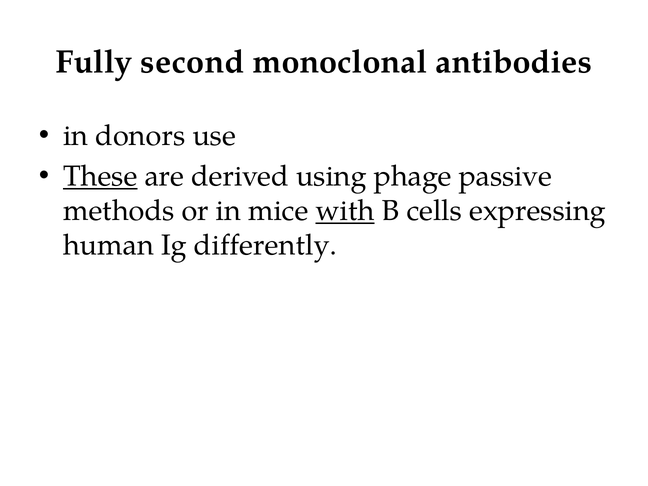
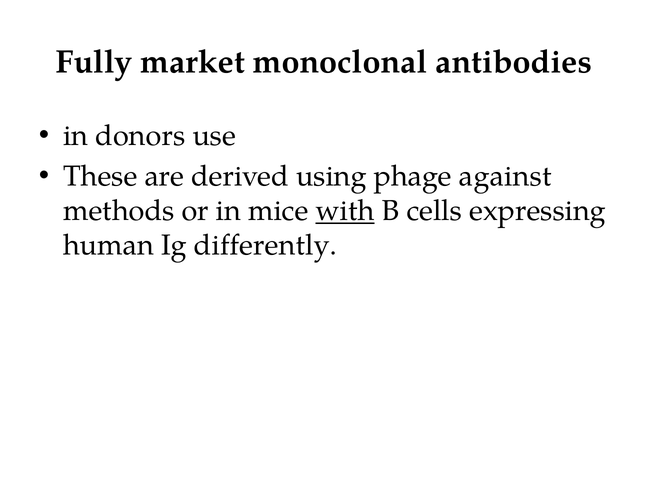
second: second -> market
These underline: present -> none
passive: passive -> against
